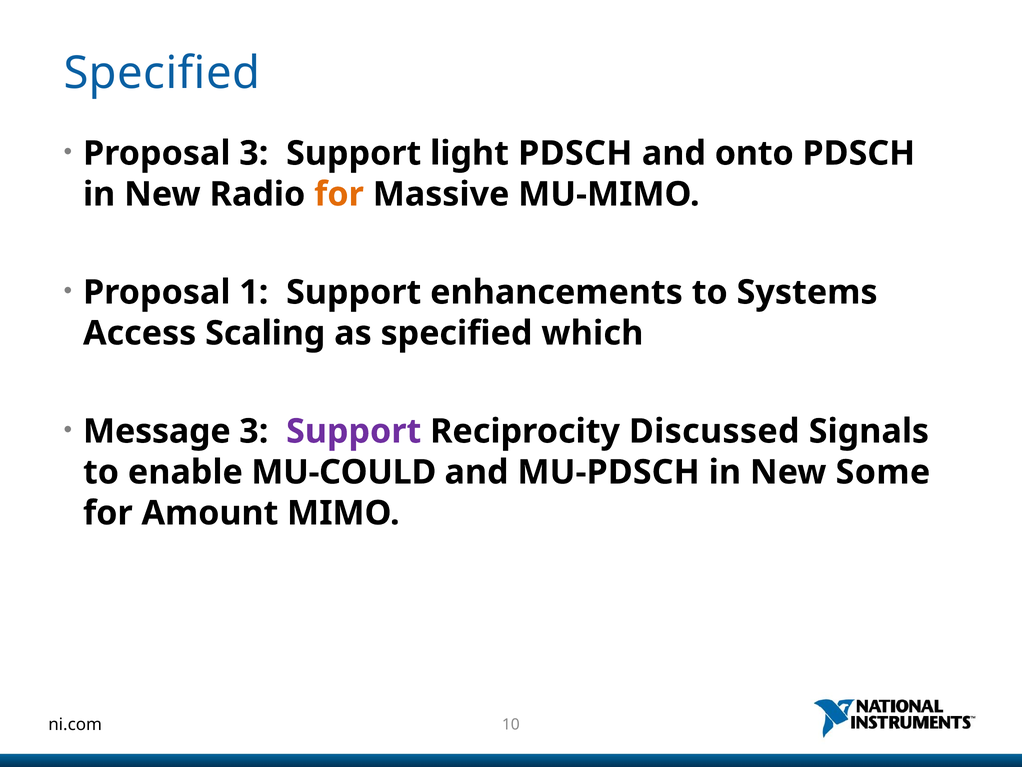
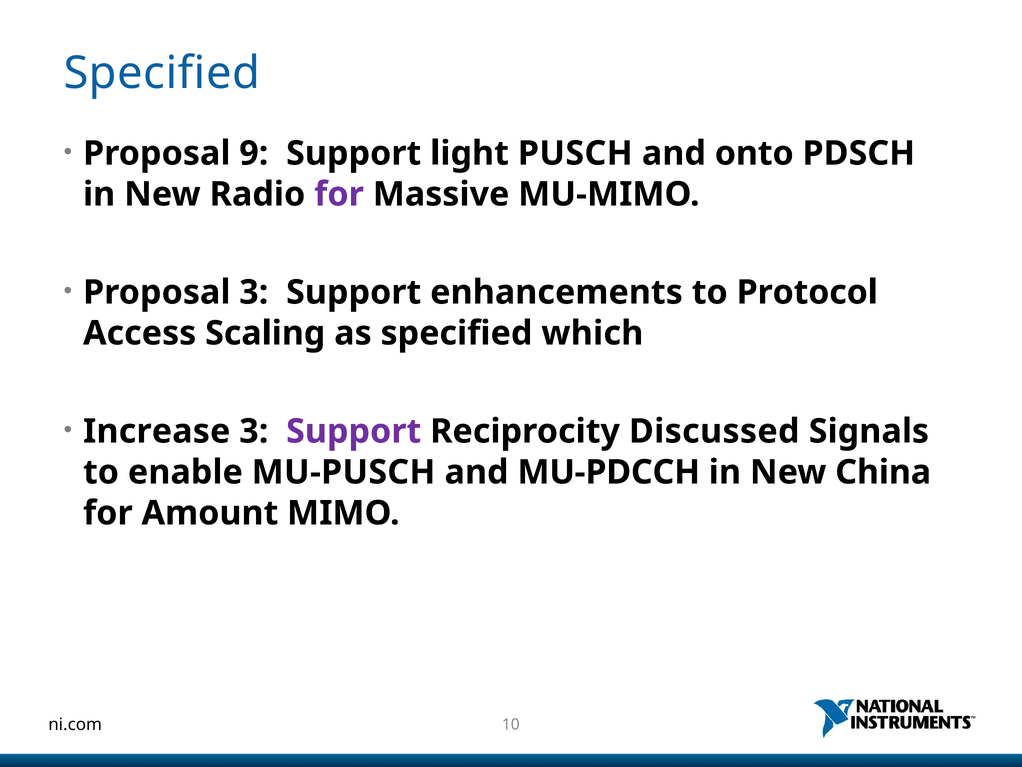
Proposal 3: 3 -> 9
light PDSCH: PDSCH -> PUSCH
for at (339, 194) colour: orange -> purple
Proposal 1: 1 -> 3
Systems: Systems -> Protocol
Message: Message -> Increase
MU-COULD: MU-COULD -> MU-PUSCH
MU-PDSCH: MU-PDSCH -> MU-PDCCH
Some: Some -> China
